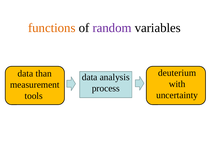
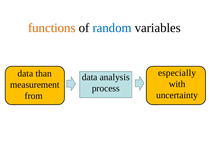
random colour: purple -> blue
deuterium: deuterium -> especially
tools: tools -> from
